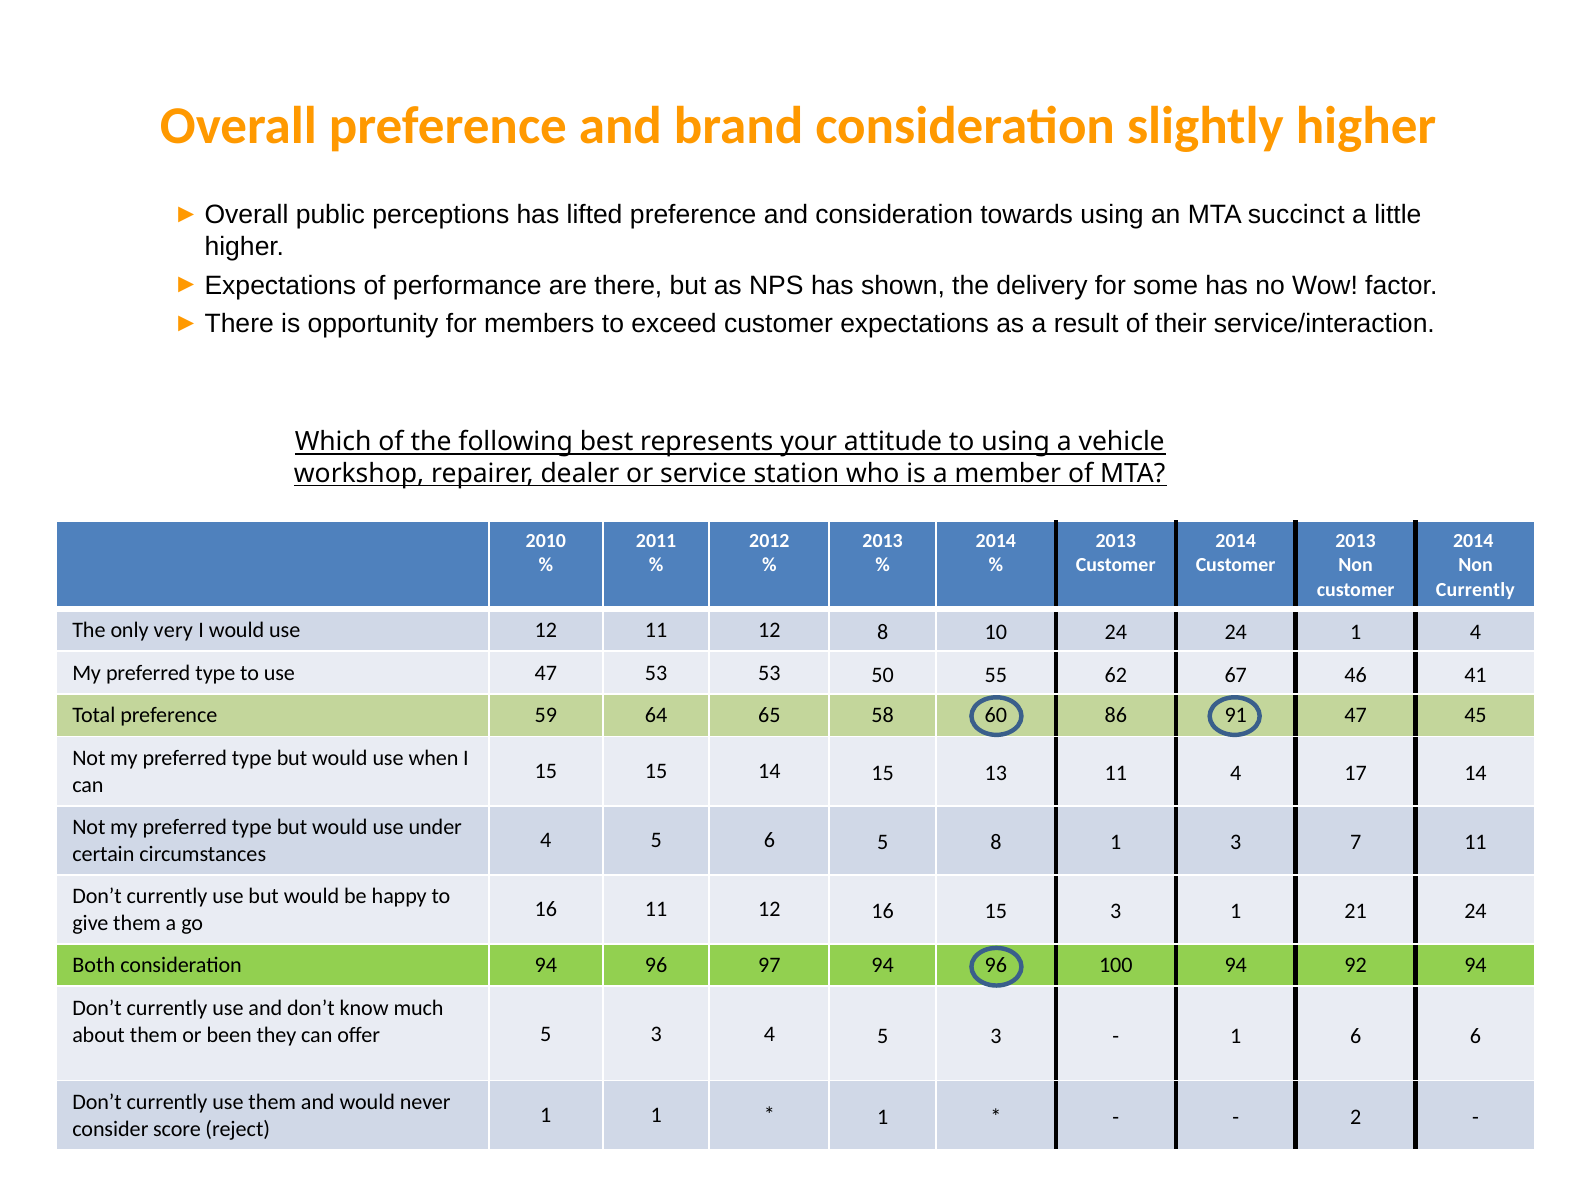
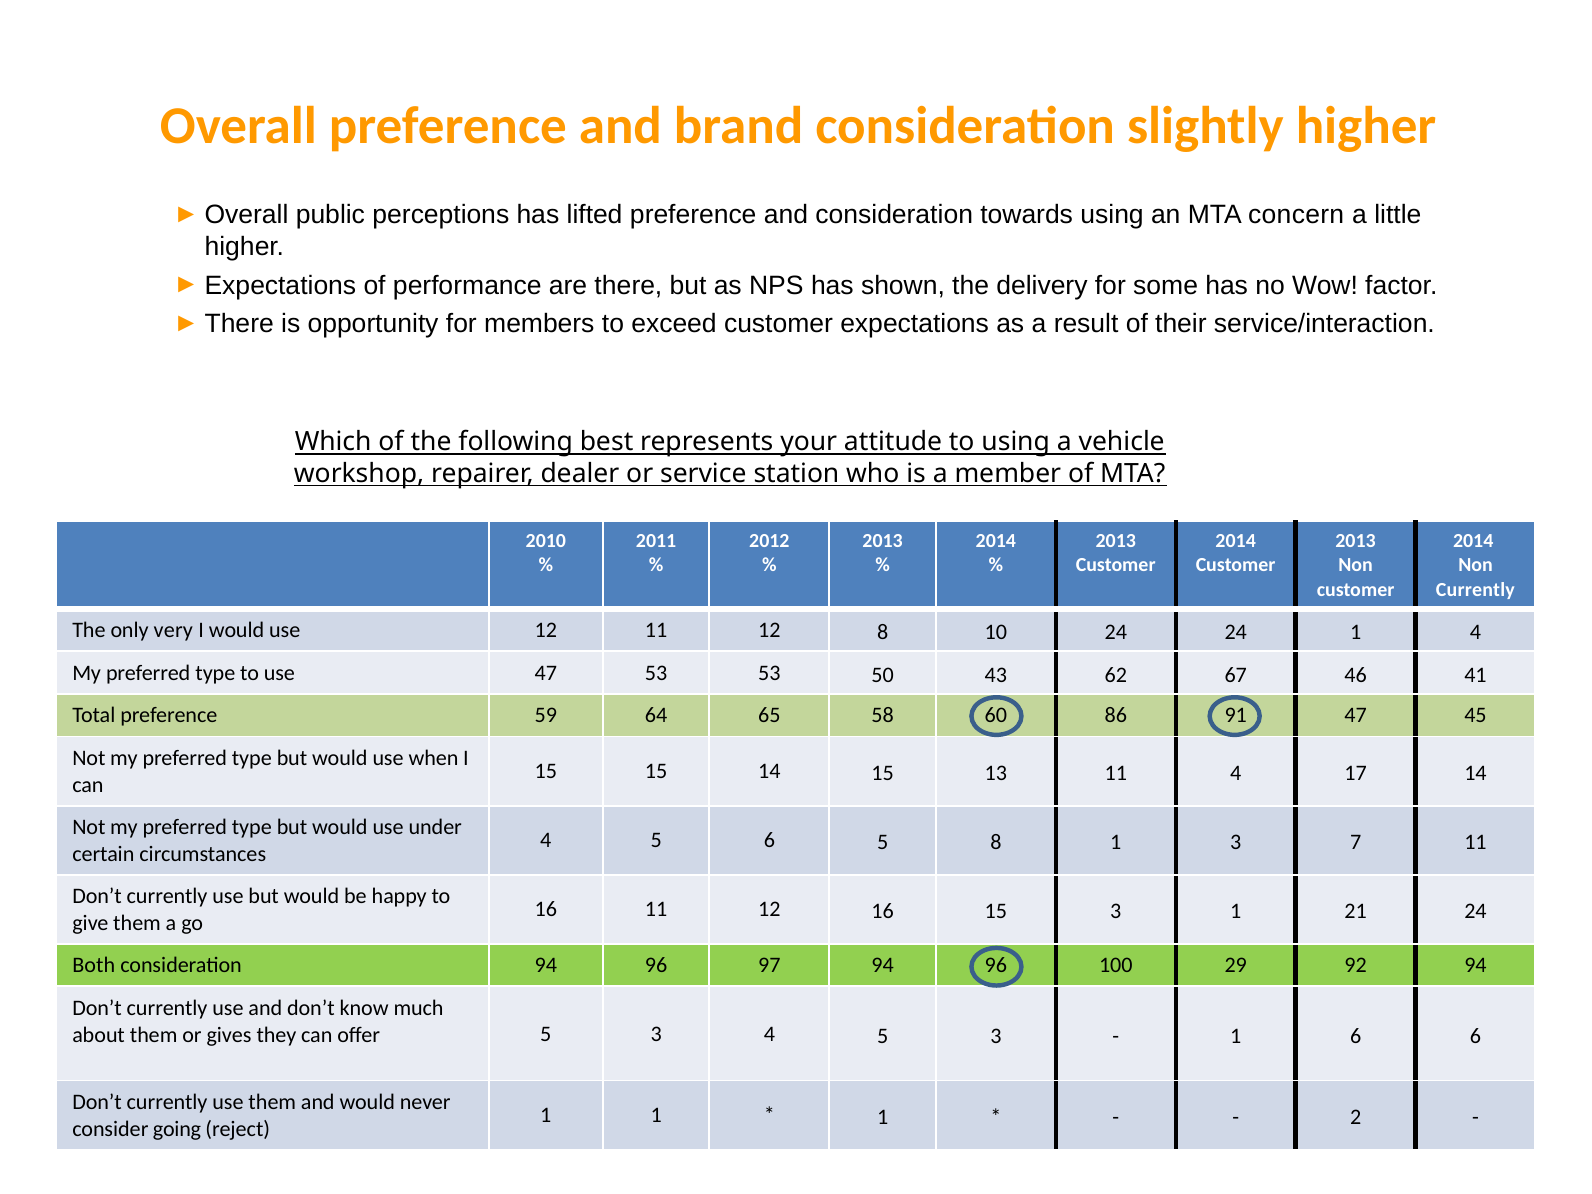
succinct: succinct -> concern
55: 55 -> 43
100 94: 94 -> 29
been: been -> gives
score: score -> going
